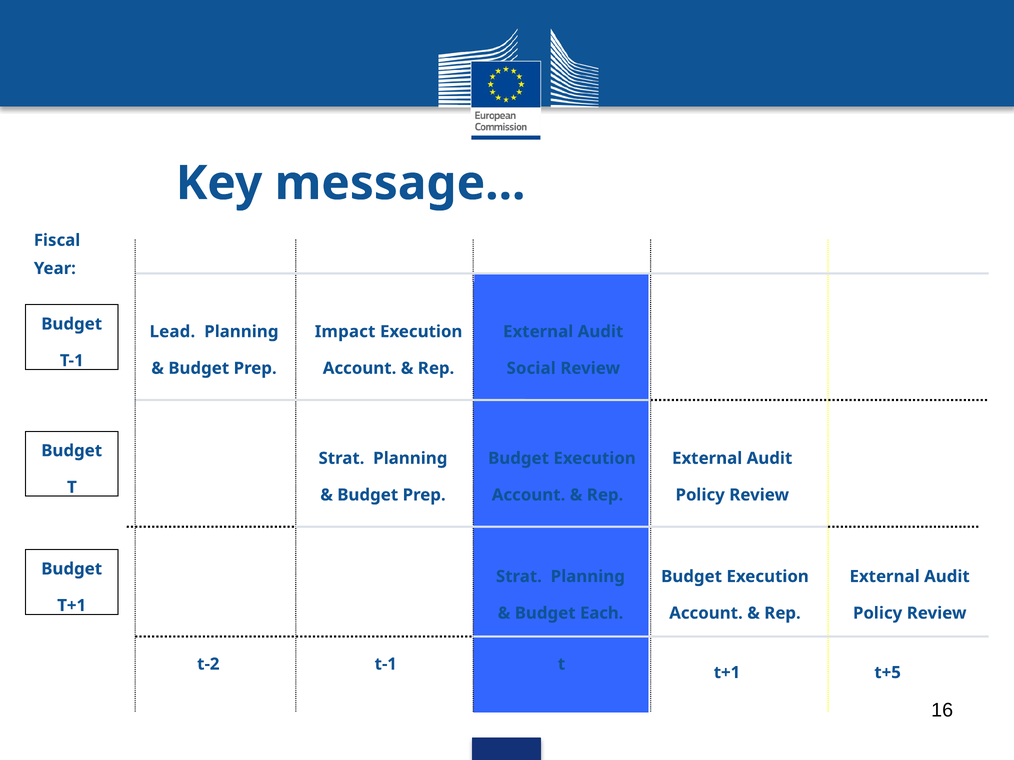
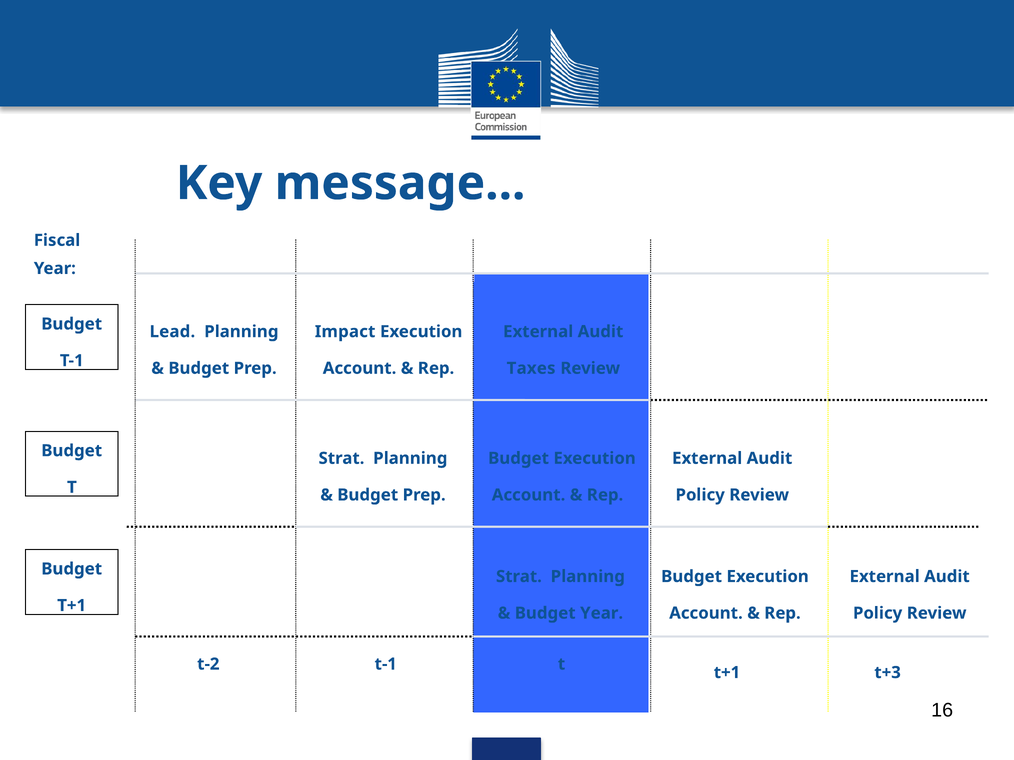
Social: Social -> Taxes
Budget Each: Each -> Year
t+5: t+5 -> t+3
